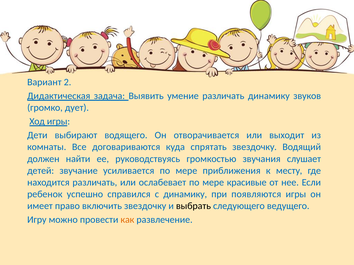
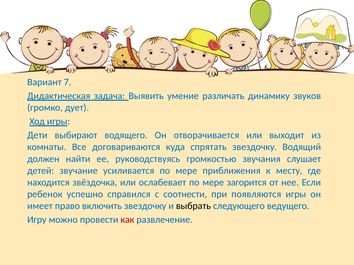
2: 2 -> 7
находится различать: различать -> звёздочка
красивые: красивые -> загорится
с динамику: динамику -> соотнести
как colour: orange -> red
